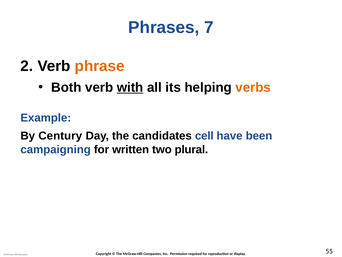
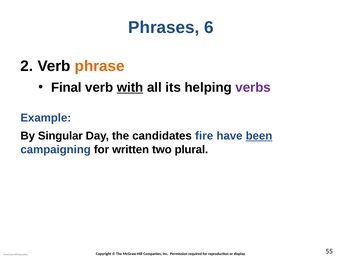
7: 7 -> 6
Both: Both -> Final
verbs colour: orange -> purple
Century: Century -> Singular
cell: cell -> fire
been underline: none -> present
